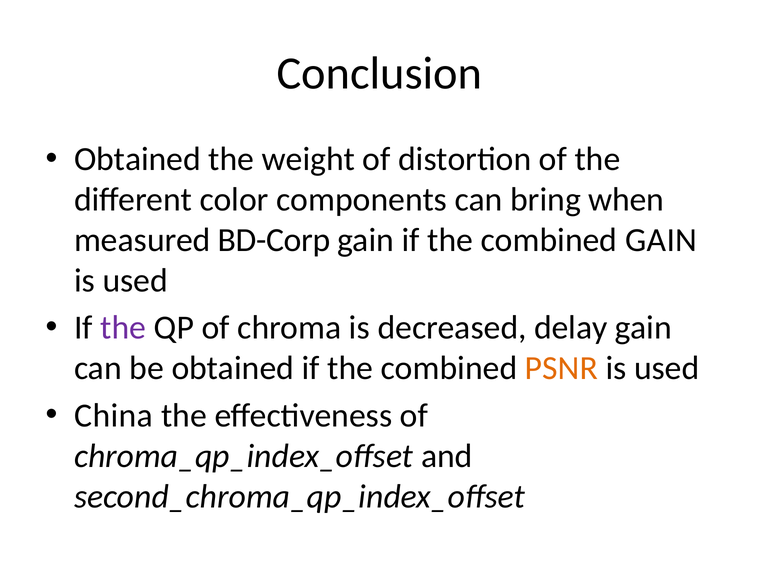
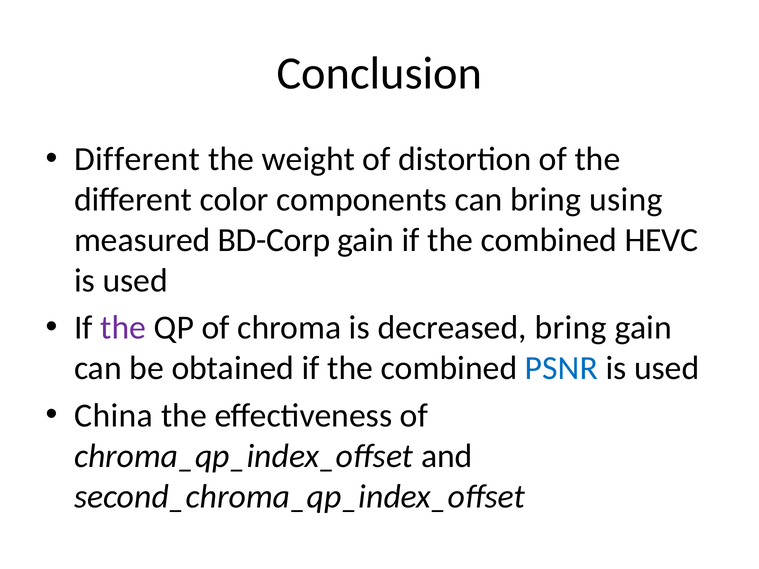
Obtained at (137, 159): Obtained -> Different
when: when -> using
combined GAIN: GAIN -> HEVC
decreased delay: delay -> bring
PSNR colour: orange -> blue
